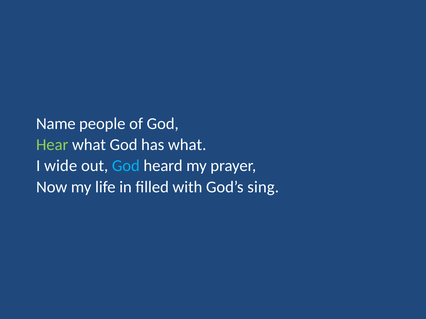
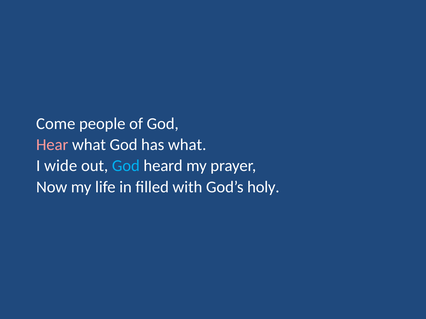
Name: Name -> Come
Hear colour: light green -> pink
sing: sing -> holy
